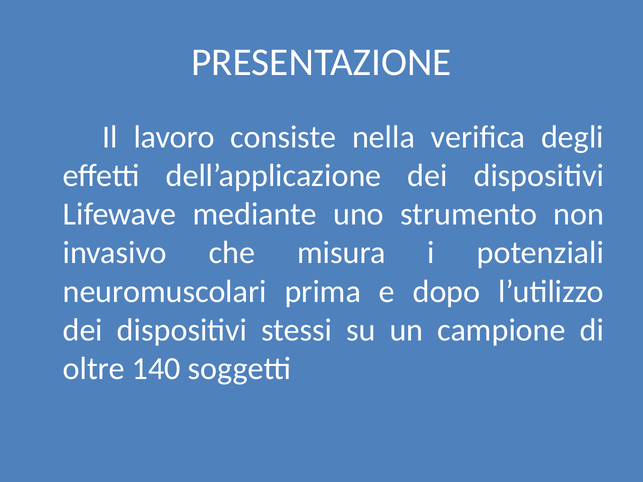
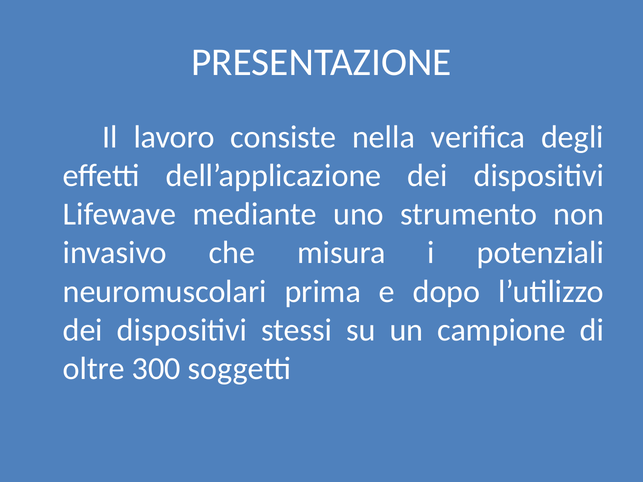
140: 140 -> 300
